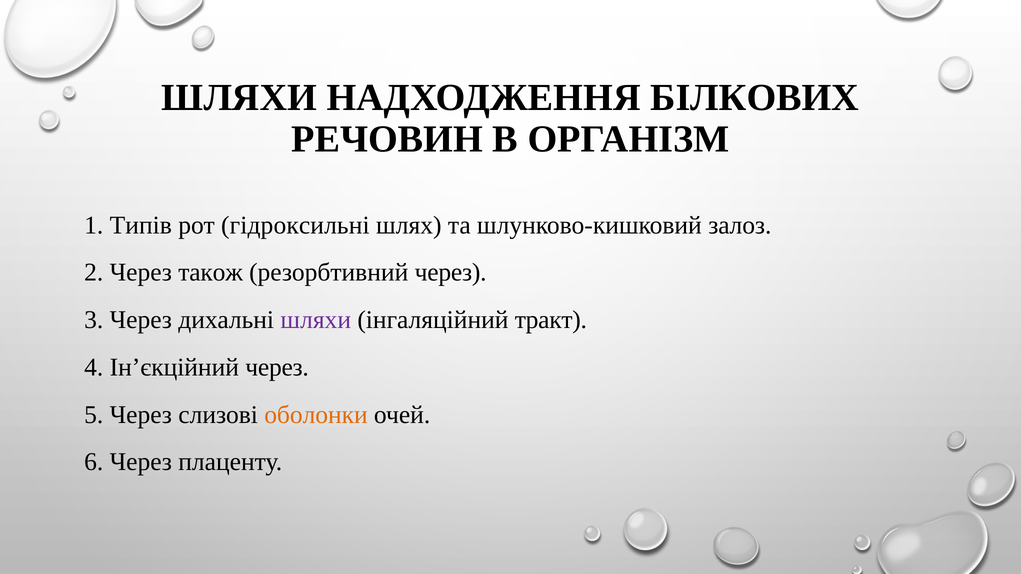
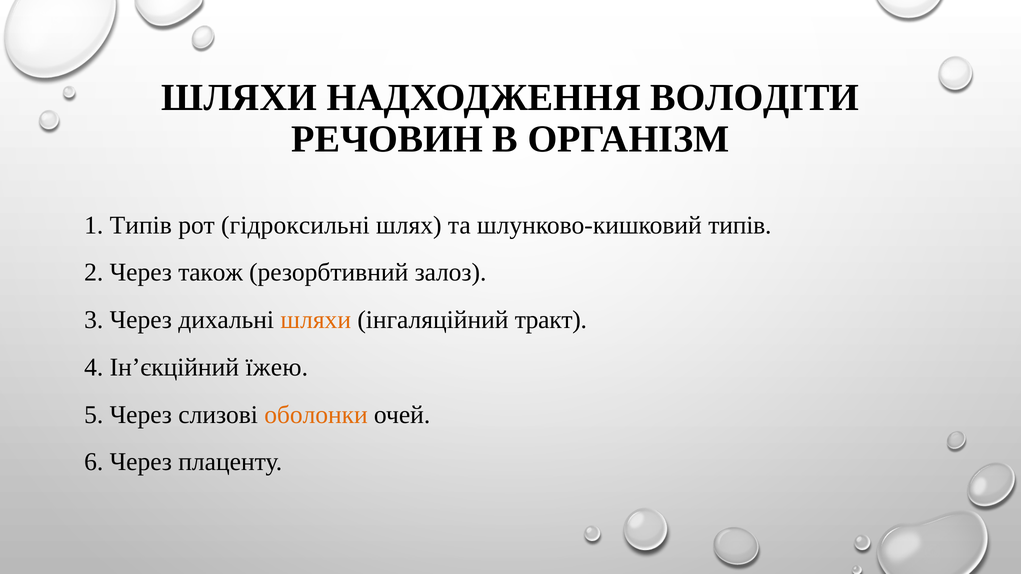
БІЛКОВИХ: БІЛКОВИХ -> ВОЛОДІТИ
шлунково-кишковий залоз: залоз -> типів
резорбтивний через: через -> залоз
шляхи at (316, 320) colour: purple -> orange
Ін’єкційний через: через -> їжею
